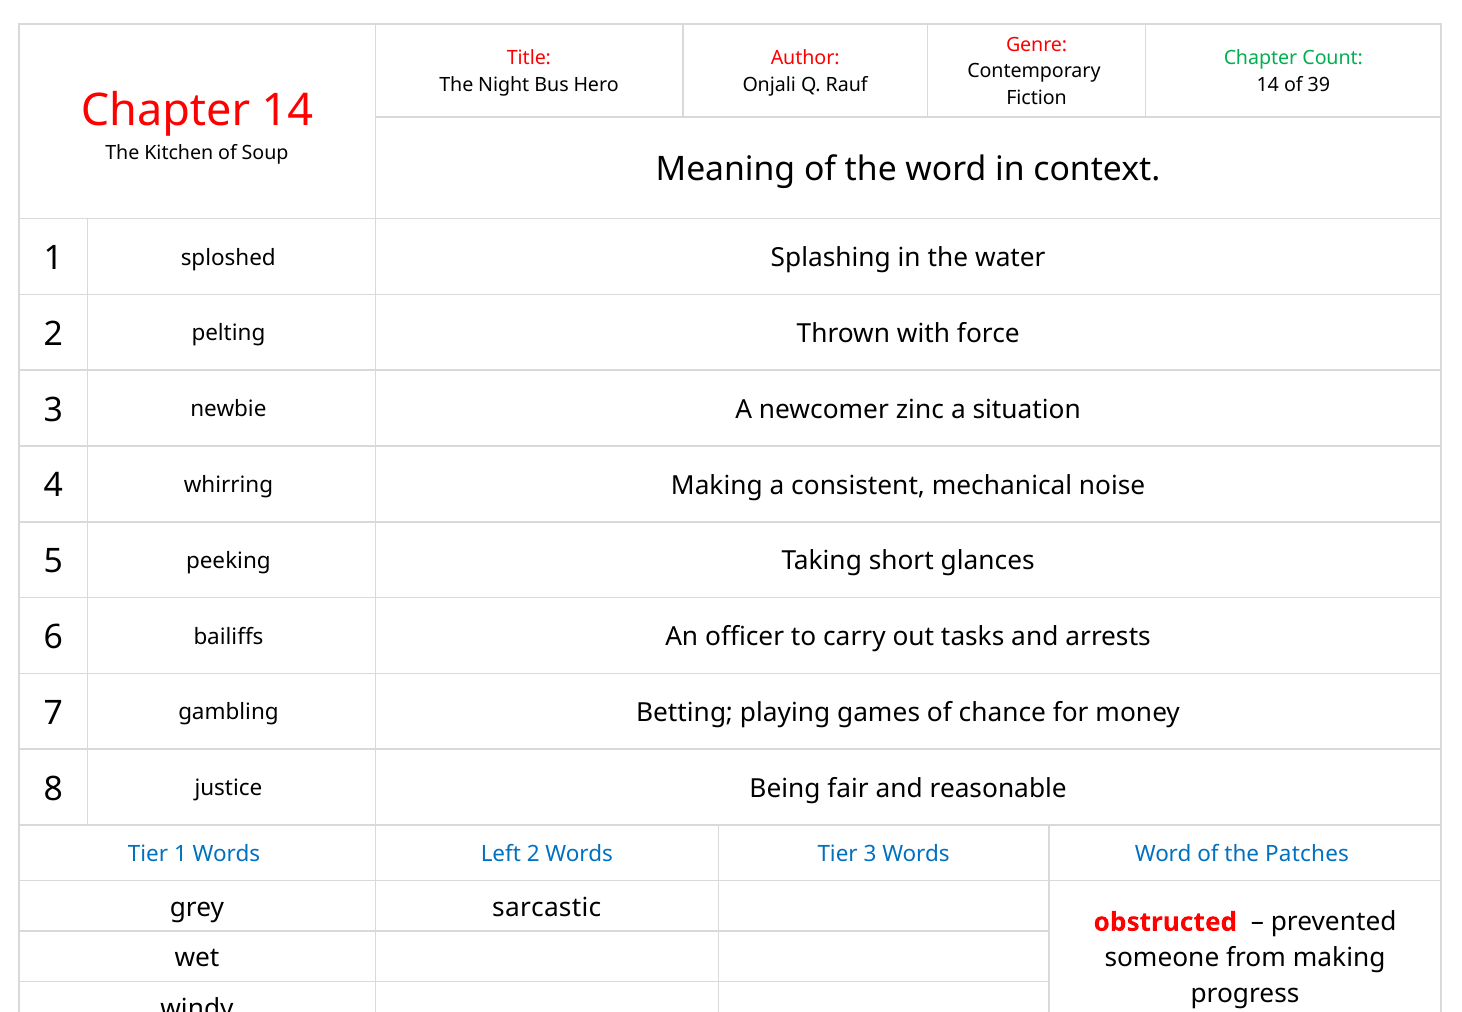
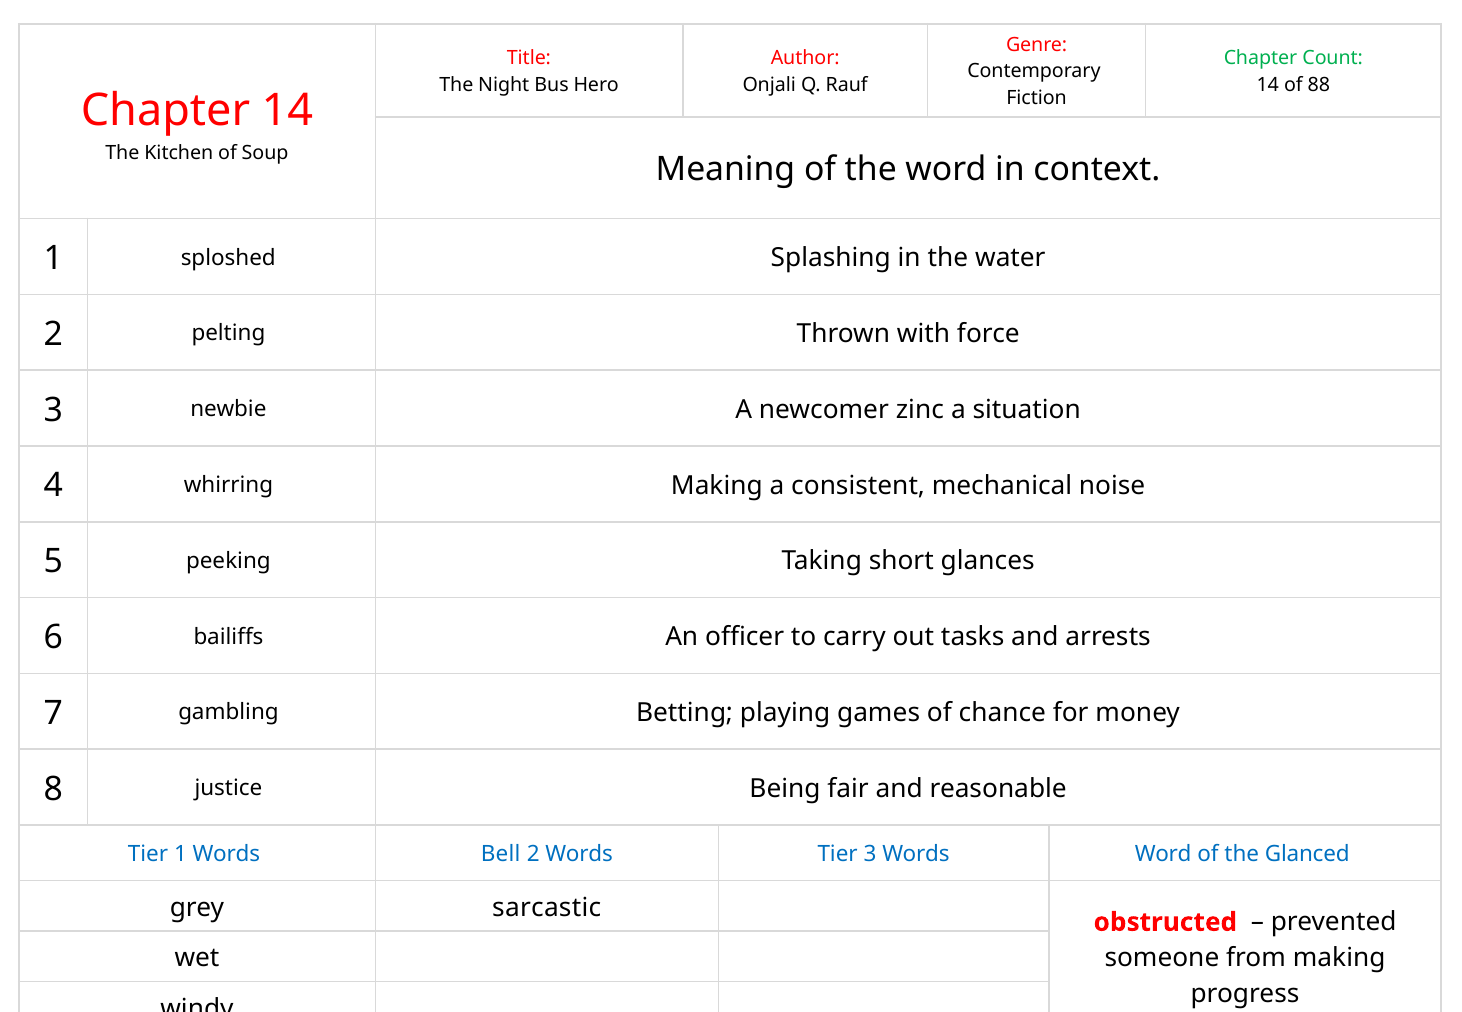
39: 39 -> 88
Left: Left -> Bell
Patches: Patches -> Glanced
